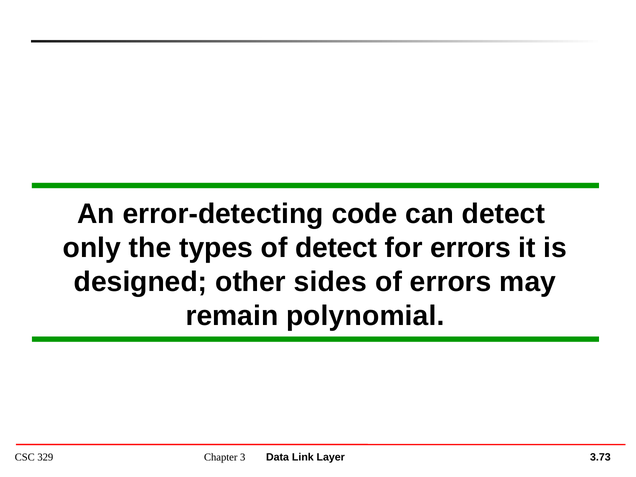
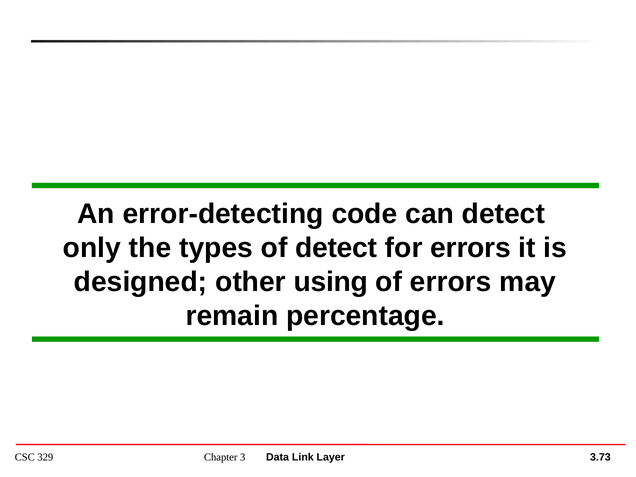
sides: sides -> using
polynomial: polynomial -> percentage
